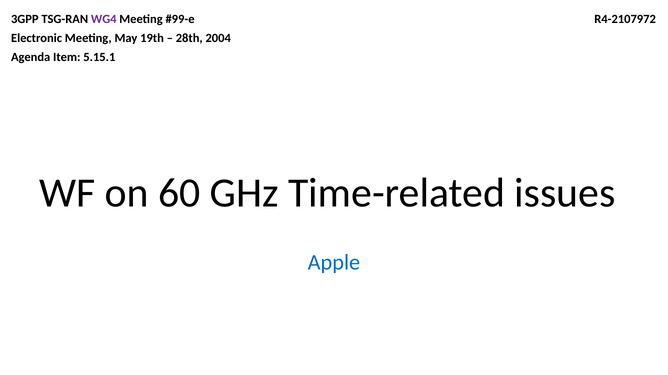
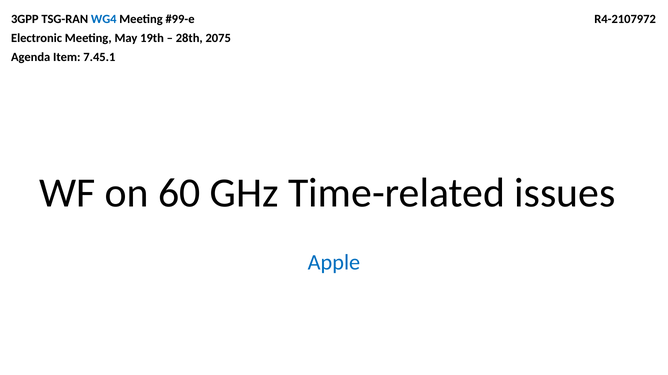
WG4 colour: purple -> blue
2004: 2004 -> 2075
5.15.1: 5.15.1 -> 7.45.1
